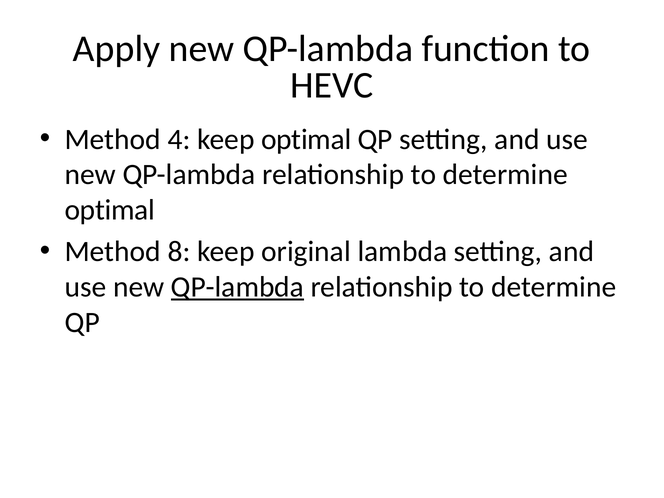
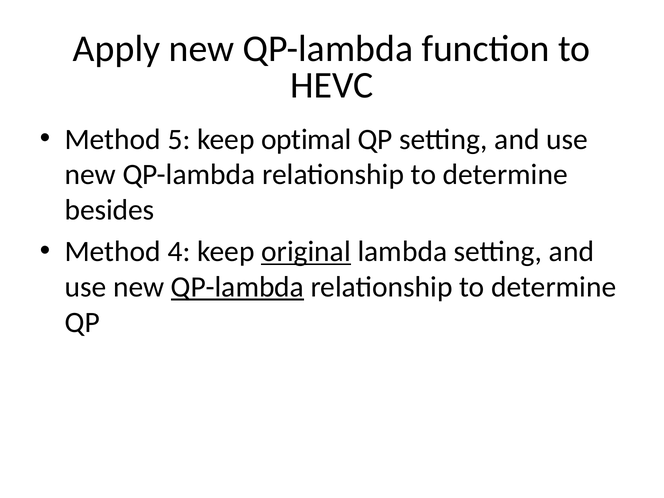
4: 4 -> 5
optimal at (110, 210): optimal -> besides
8: 8 -> 4
original underline: none -> present
